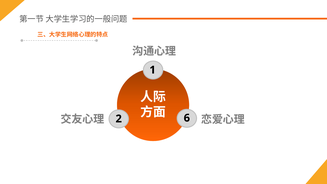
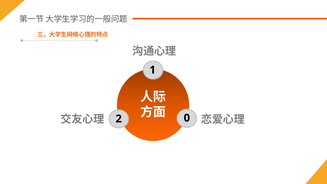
6: 6 -> 0
